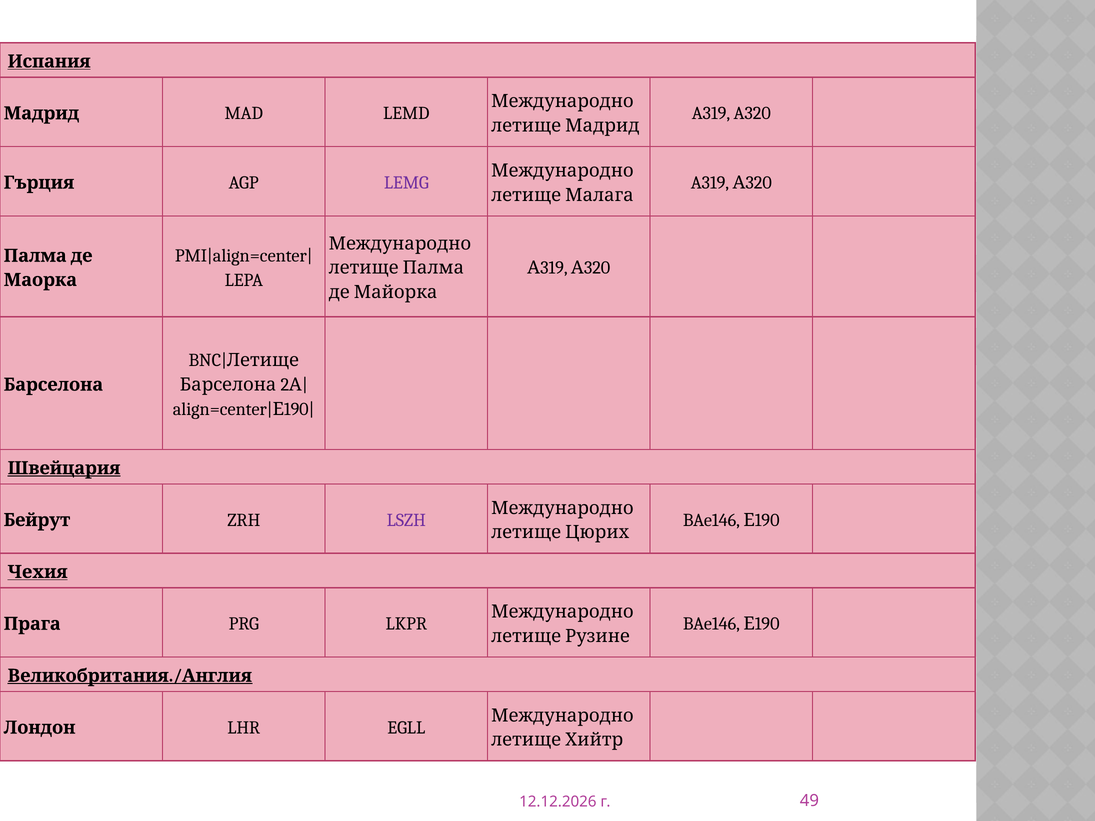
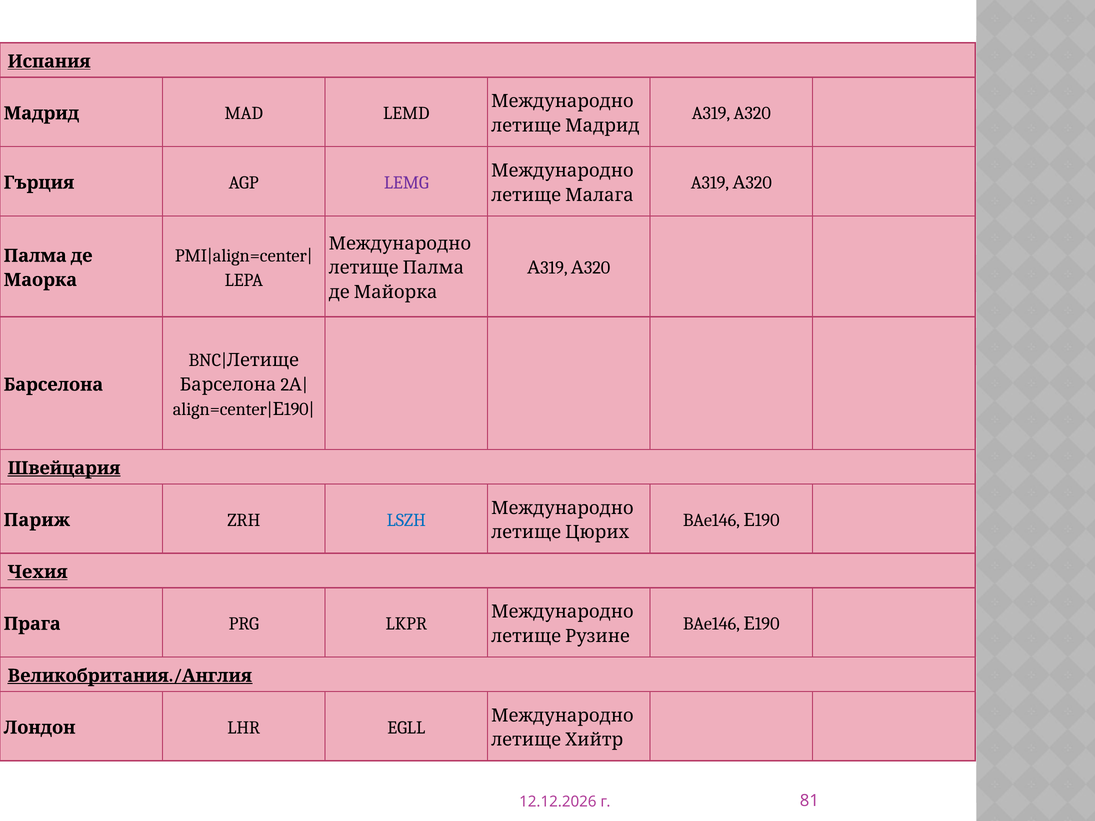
Бейрут: Бейрут -> Париж
LSZH colour: purple -> blue
49: 49 -> 81
